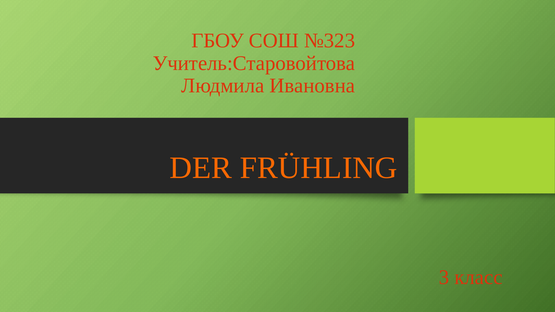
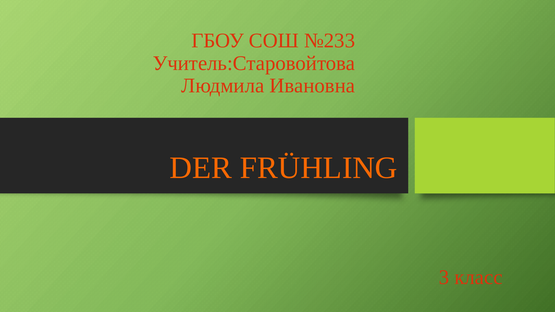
№323: №323 -> №233
